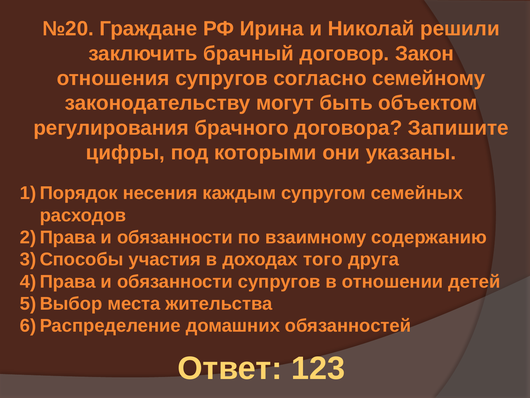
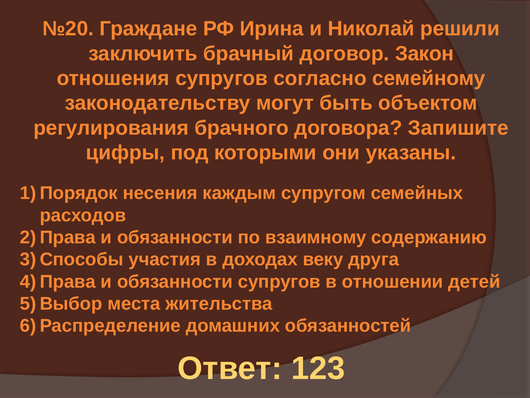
того: того -> веку
